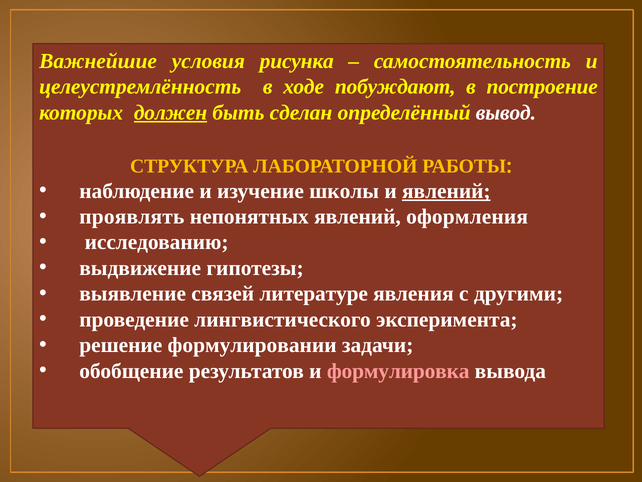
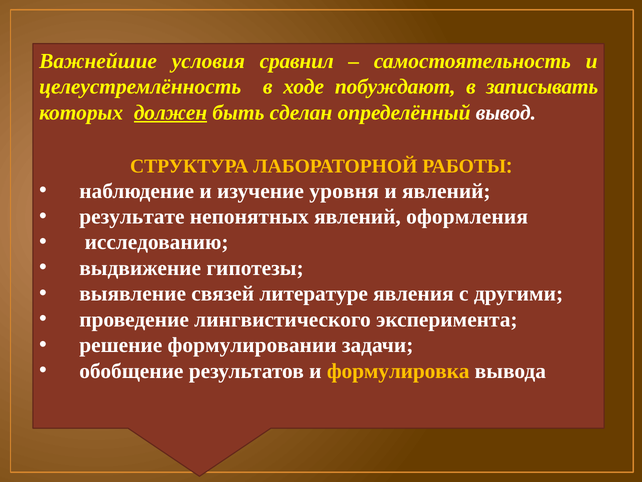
рисунка: рисунка -> сравнил
построение: построение -> записывать
школы: школы -> уровня
явлений at (446, 191) underline: present -> none
проявлять: проявлять -> результате
формулировка colour: pink -> yellow
